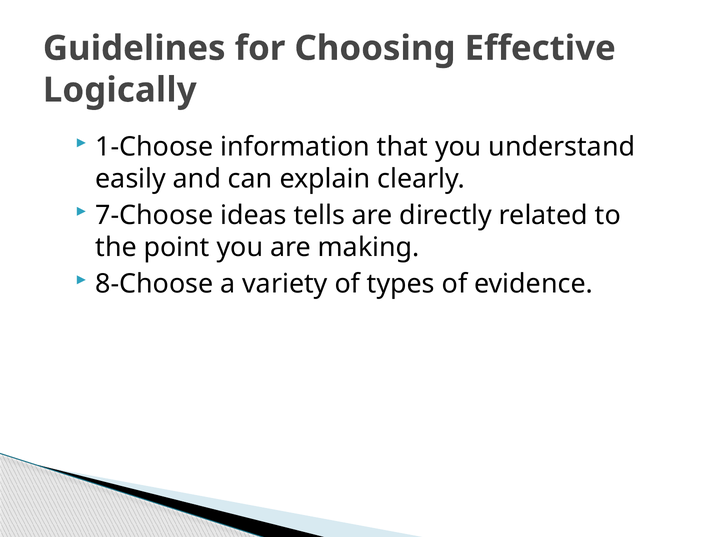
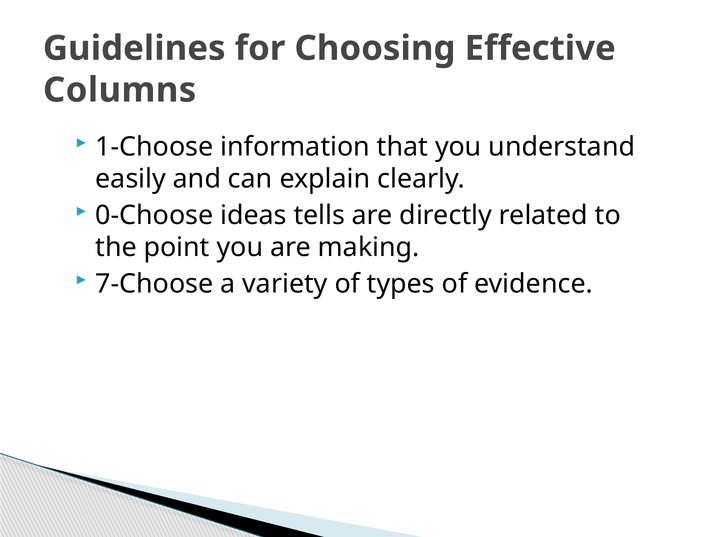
Logically: Logically -> Columns
7-Choose: 7-Choose -> 0-Choose
8-Choose: 8-Choose -> 7-Choose
